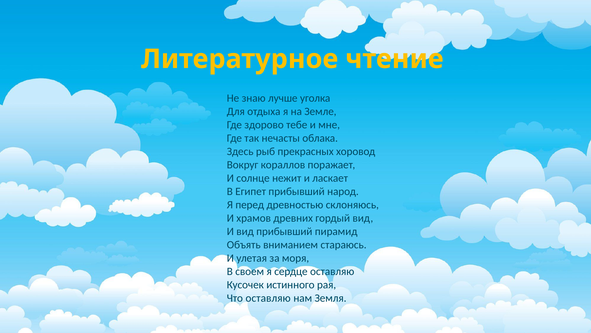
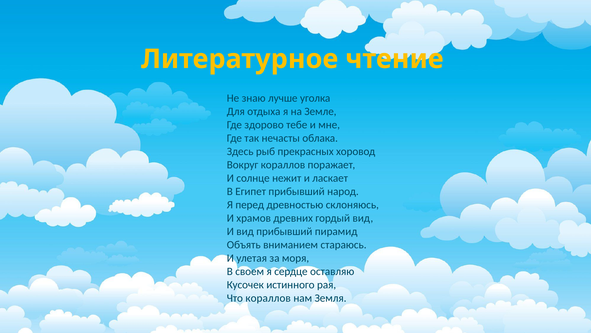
Что оставляю: оставляю -> кораллов
